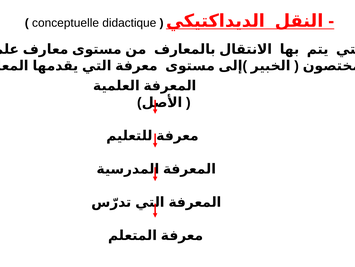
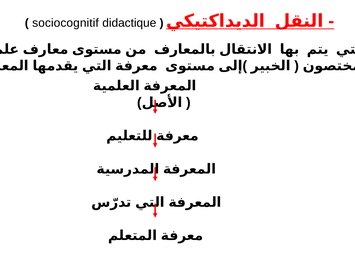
conceptuelle: conceptuelle -> sociocognitif
